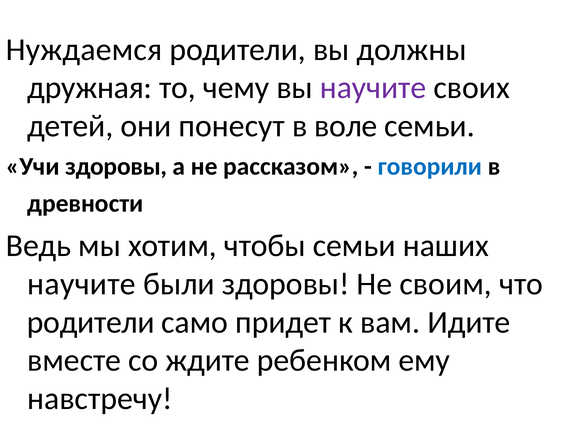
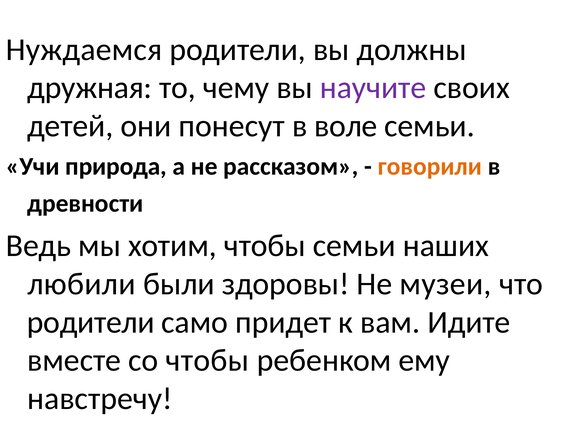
Учи здоровы: здоровы -> природа
говорили colour: blue -> orange
научите at (82, 284): научите -> любили
своим: своим -> музеи
со ждите: ждите -> чтобы
